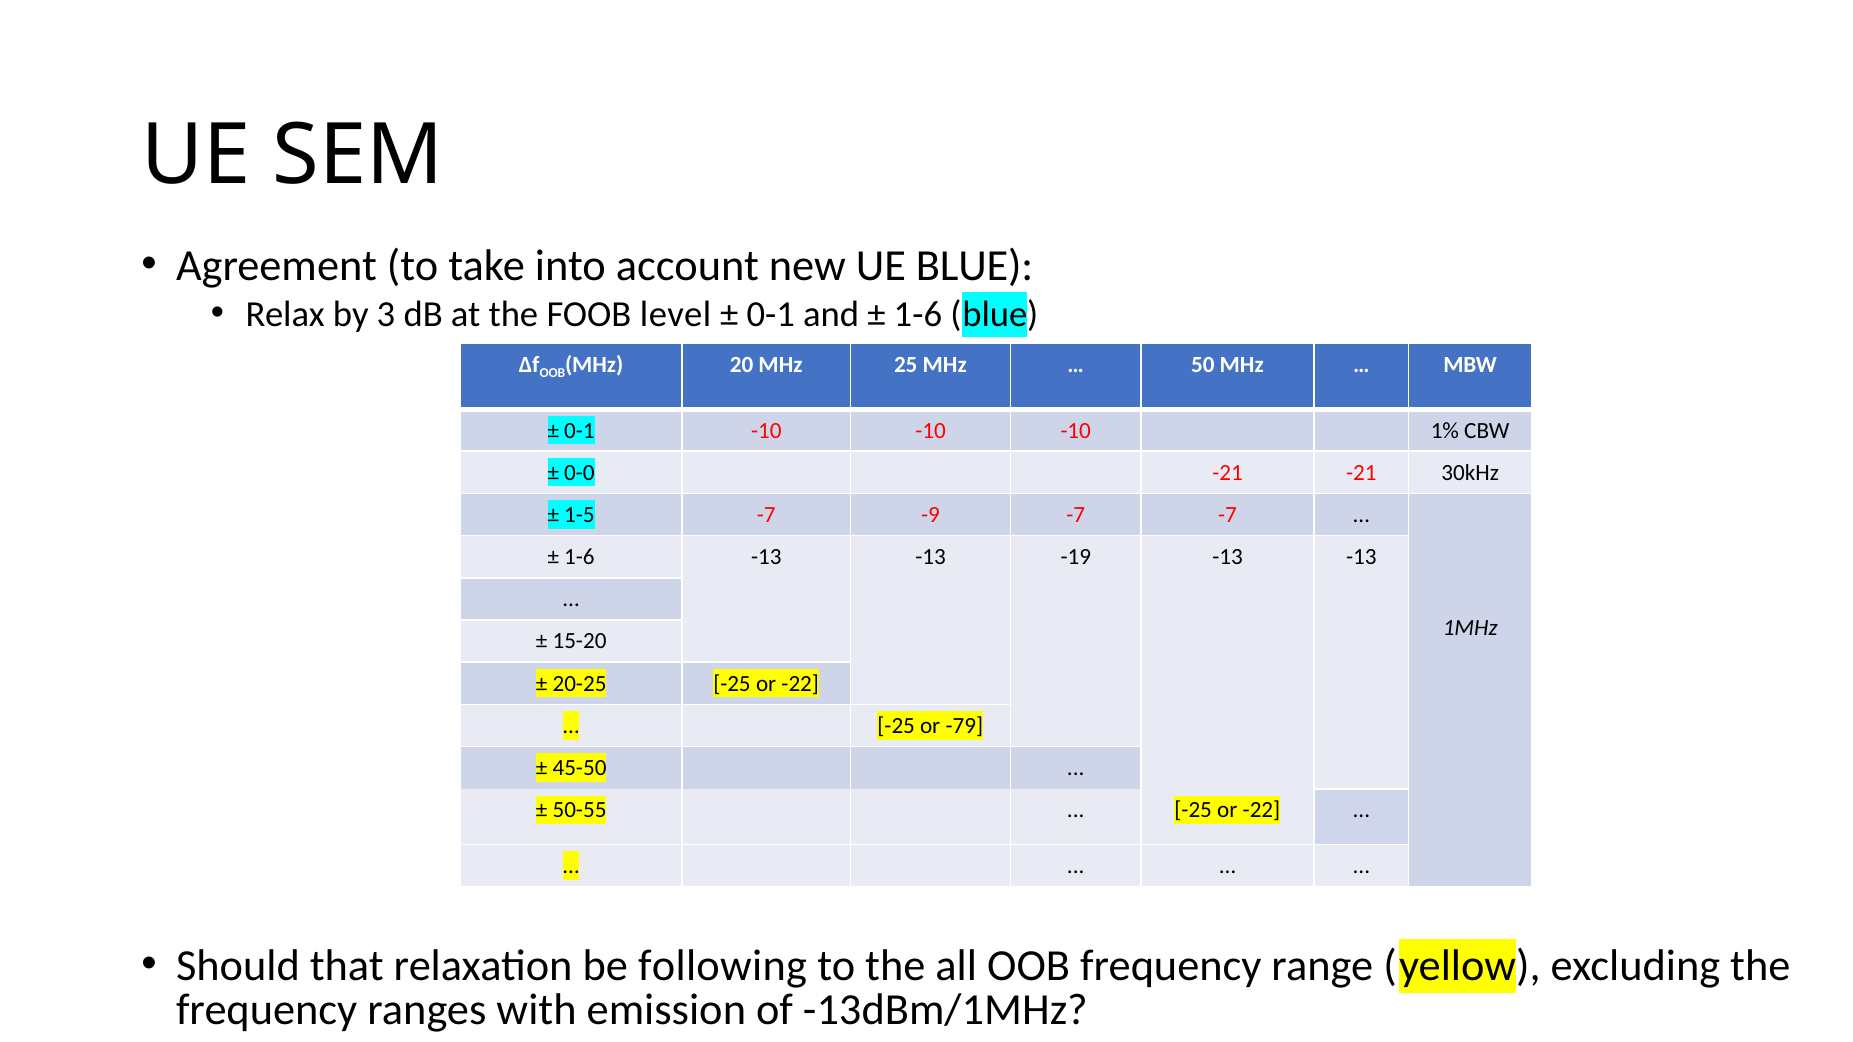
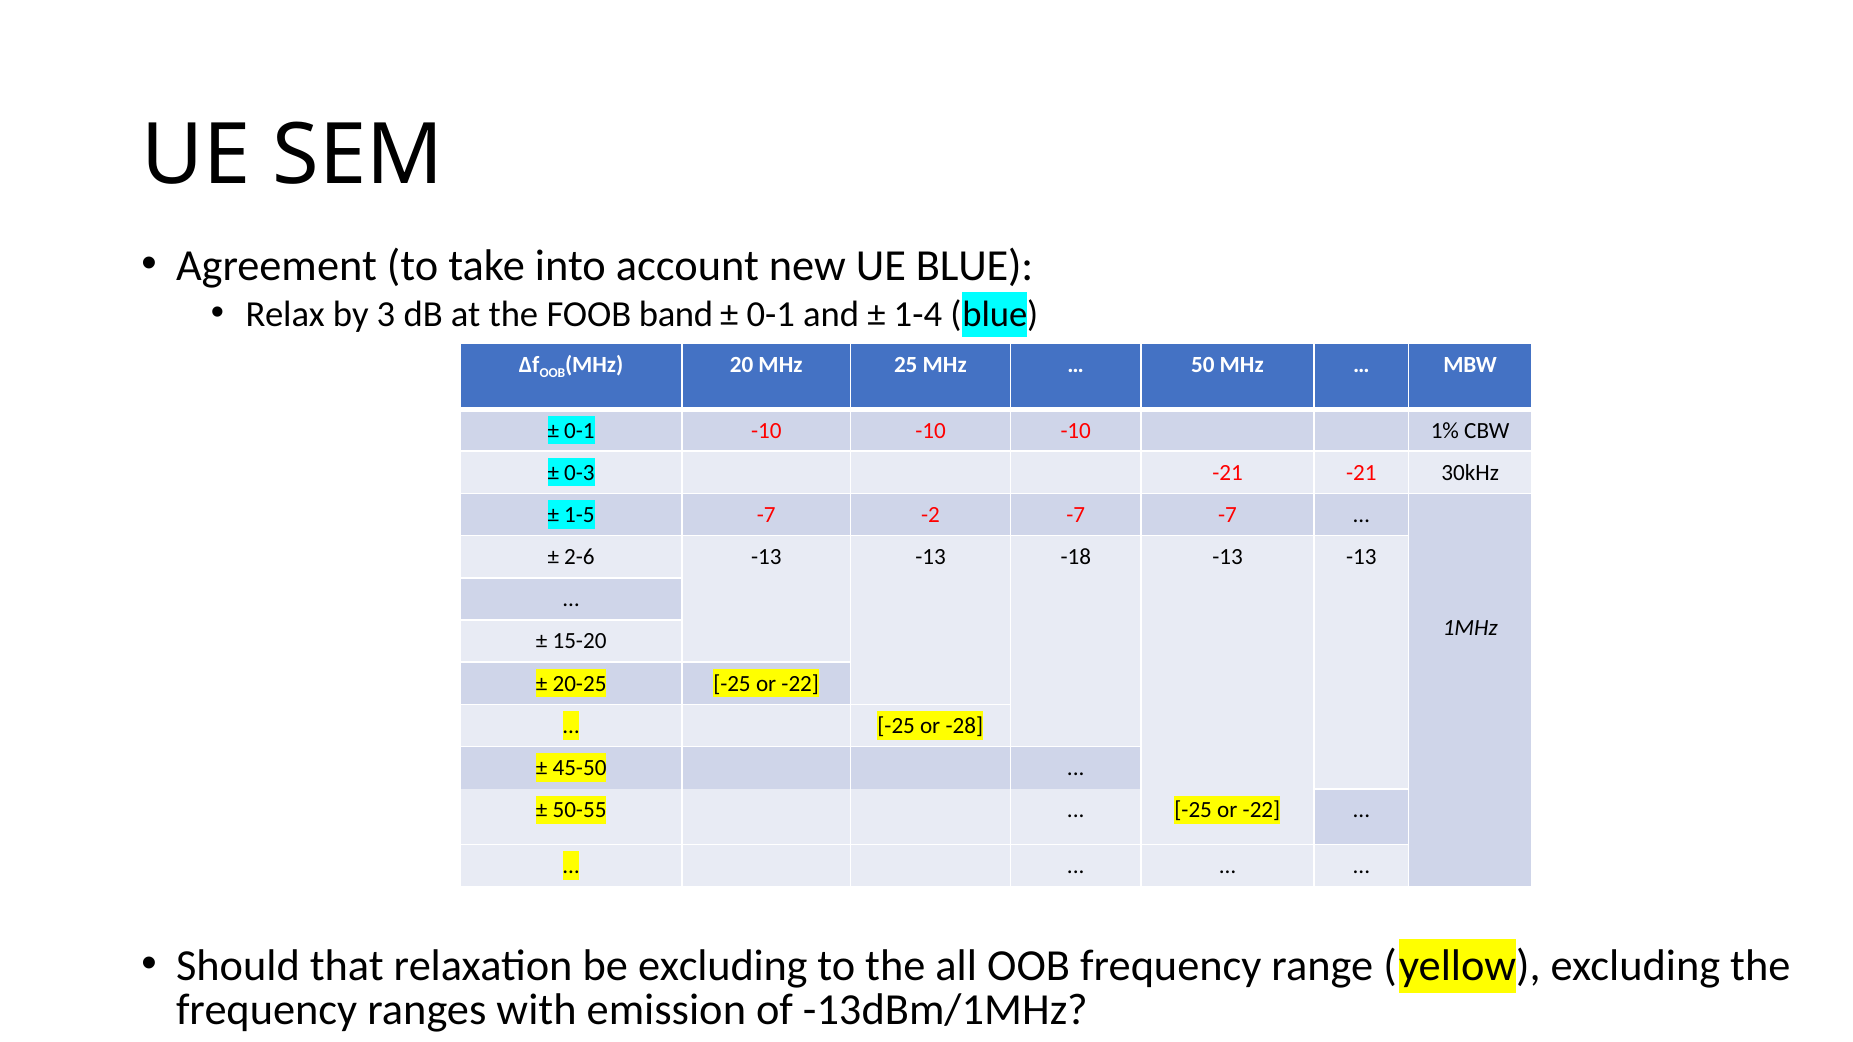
level: level -> band
1-6 at (918, 315): 1-6 -> 1-4
0-0: 0-0 -> 0-3
-9: -9 -> -2
1-6 at (579, 557): 1-6 -> 2-6
-19: -19 -> -18
-79: -79 -> -28
be following: following -> excluding
